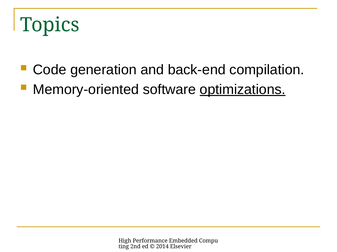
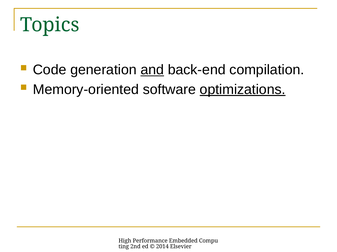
and underline: none -> present
